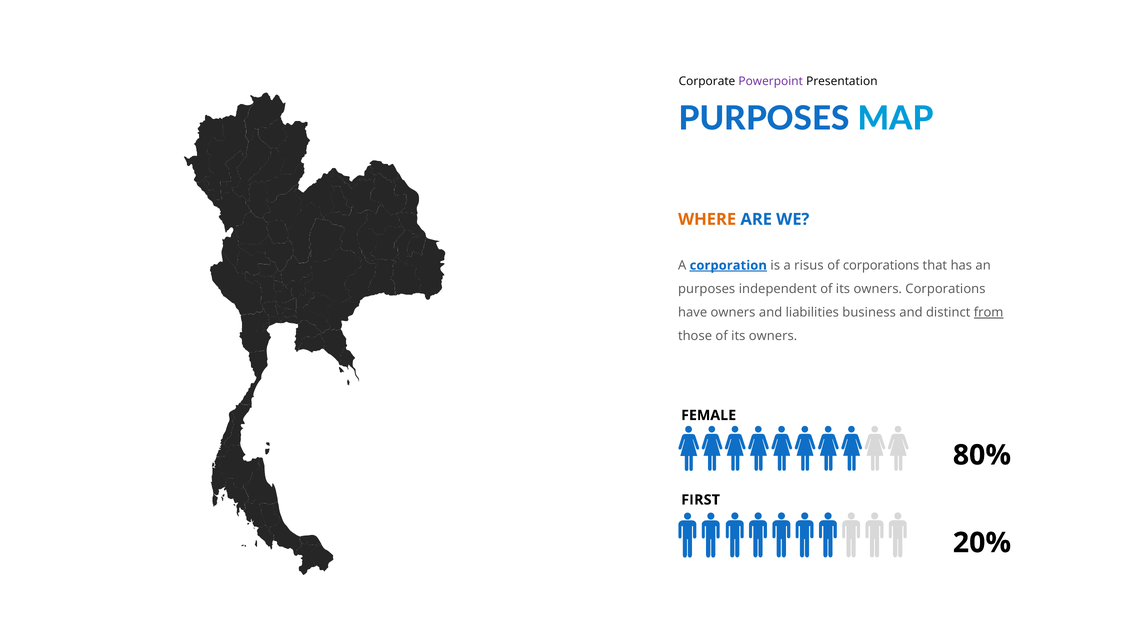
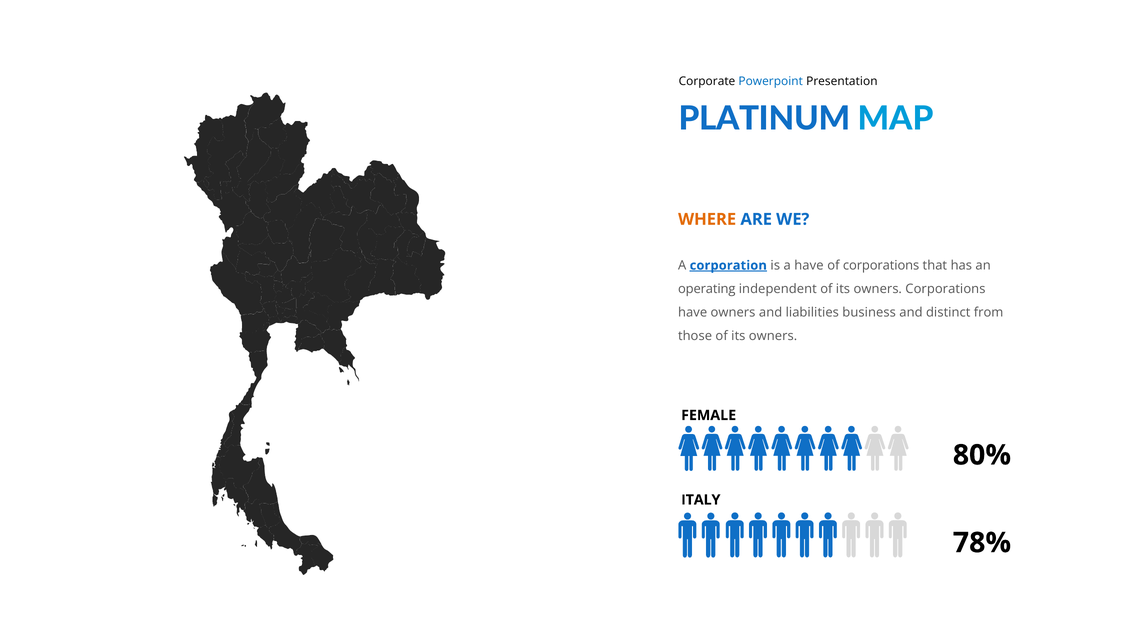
Powerpoint colour: purple -> blue
PURPOSES at (764, 119): PURPOSES -> PLATINUM
a risus: risus -> have
purposes at (707, 289): purposes -> operating
from underline: present -> none
FIRST: FIRST -> ITALY
20%: 20% -> 78%
